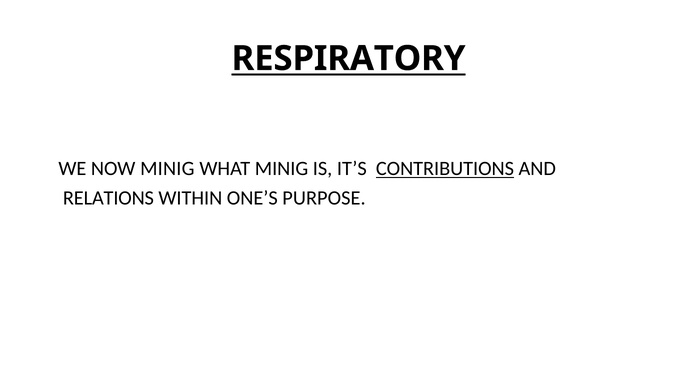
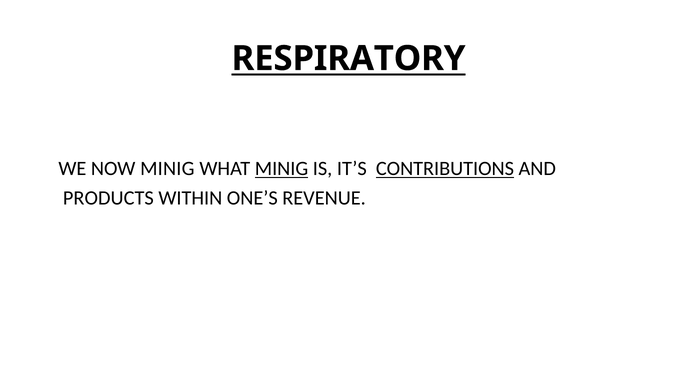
MINIG at (282, 169) underline: none -> present
RELATIONS: RELATIONS -> PRODUCTS
PURPOSE: PURPOSE -> REVENUE
